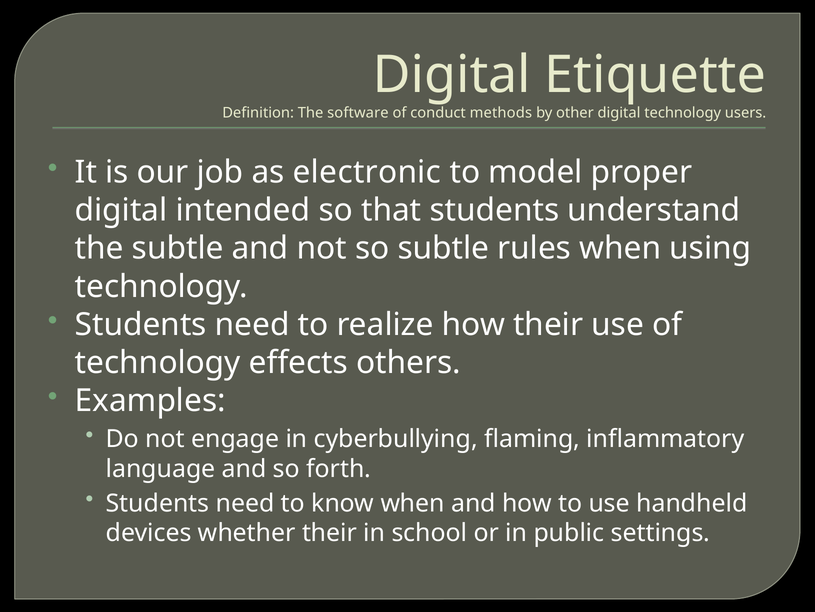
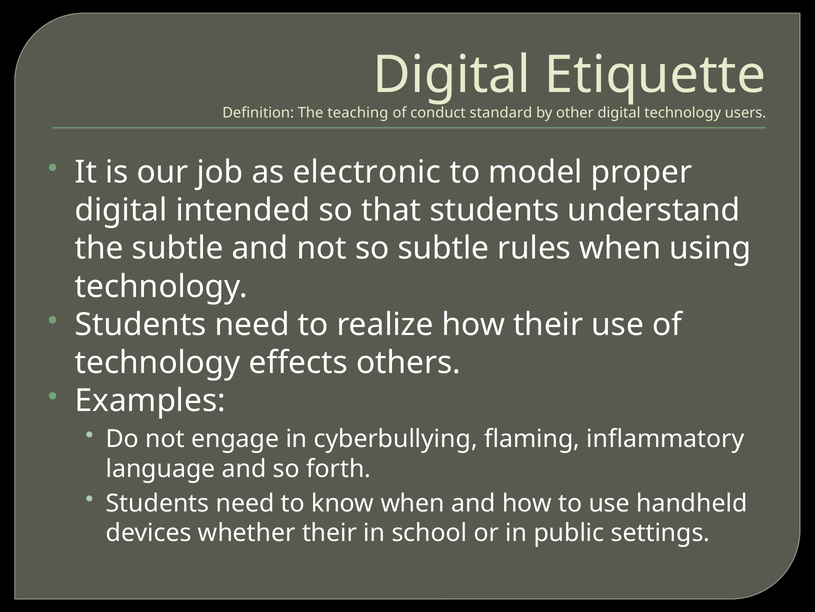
software: software -> teaching
methods: methods -> standard
